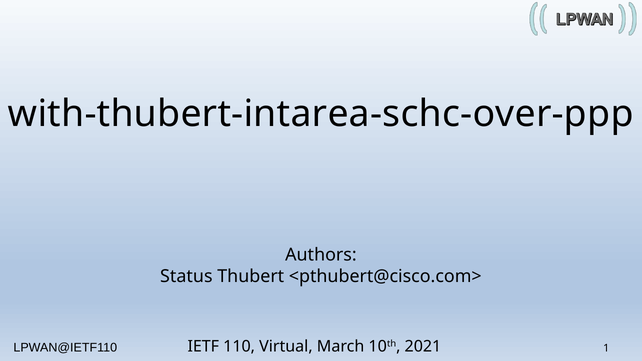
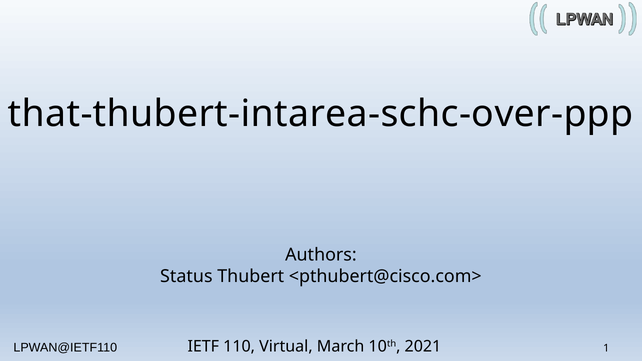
with-thubert-intarea-schc-over-ppp: with-thubert-intarea-schc-over-ppp -> that-thubert-intarea-schc-over-ppp
